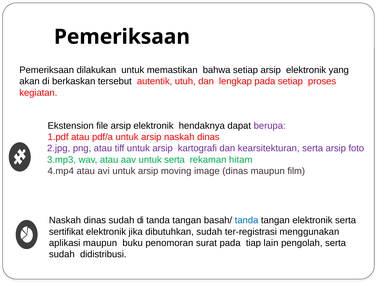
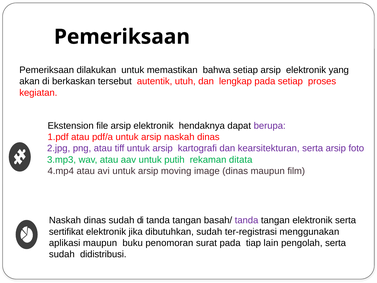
untuk serta: serta -> putih
hitam: hitam -> ditata
tanda at (247, 220) colour: blue -> purple
